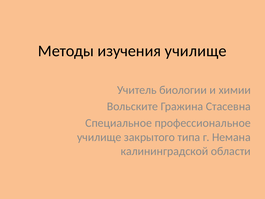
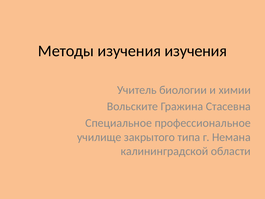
изучения училище: училище -> изучения
